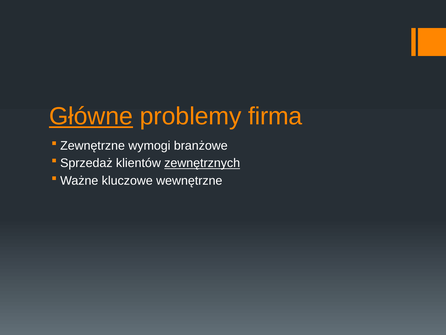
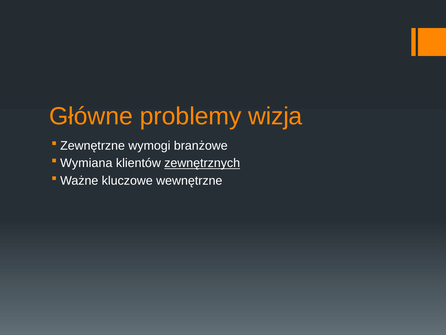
Główne underline: present -> none
firma: firma -> wizja
Sprzedaż: Sprzedaż -> Wymiana
